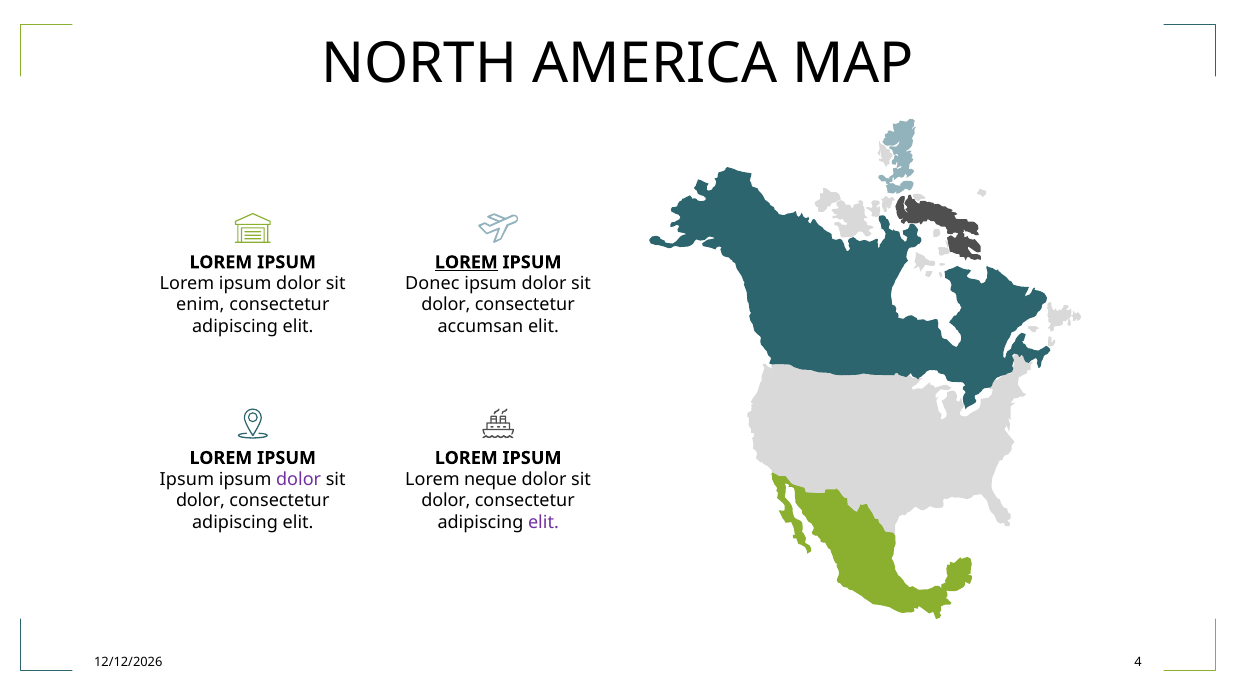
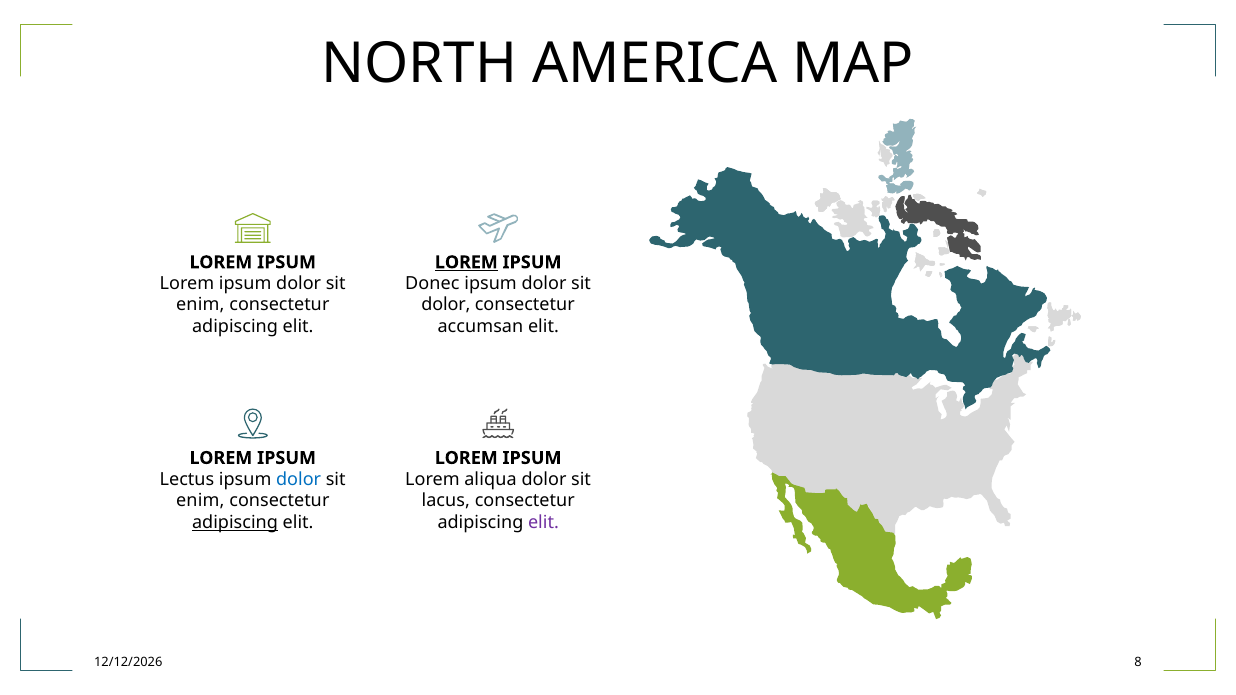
Ipsum at (187, 479): Ipsum -> Lectus
dolor at (299, 479) colour: purple -> blue
neque: neque -> aliqua
dolor at (200, 501): dolor -> enim
dolor at (446, 501): dolor -> lacus
adipiscing at (235, 523) underline: none -> present
4: 4 -> 8
